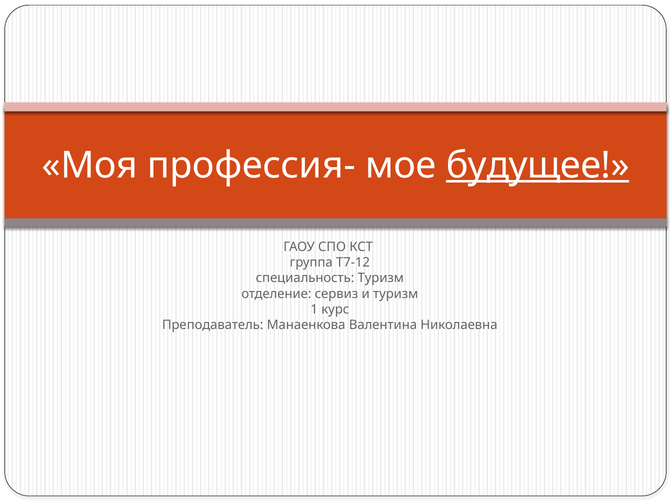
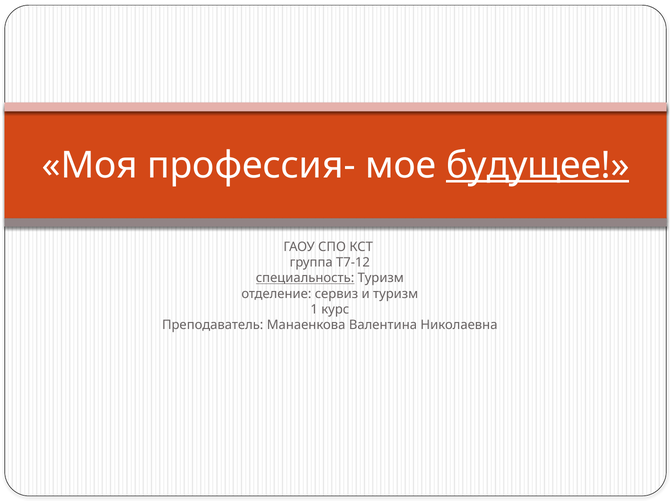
специальность underline: none -> present
